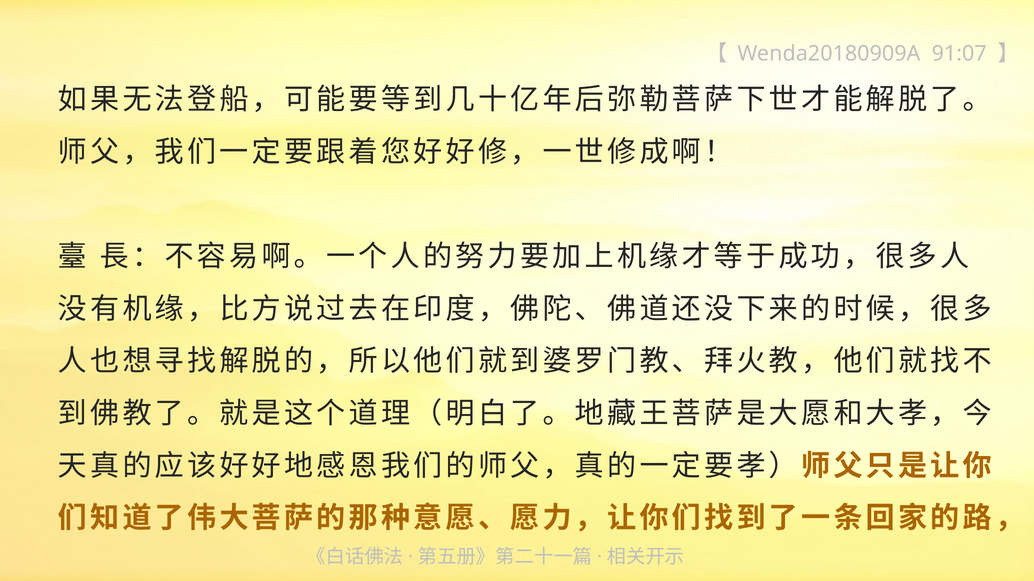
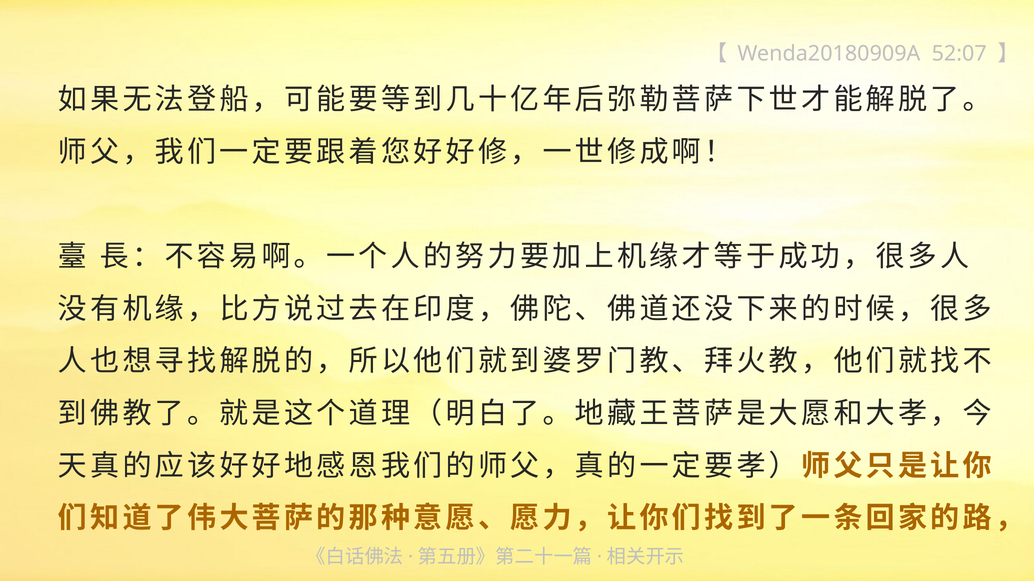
91:07: 91:07 -> 52:07
